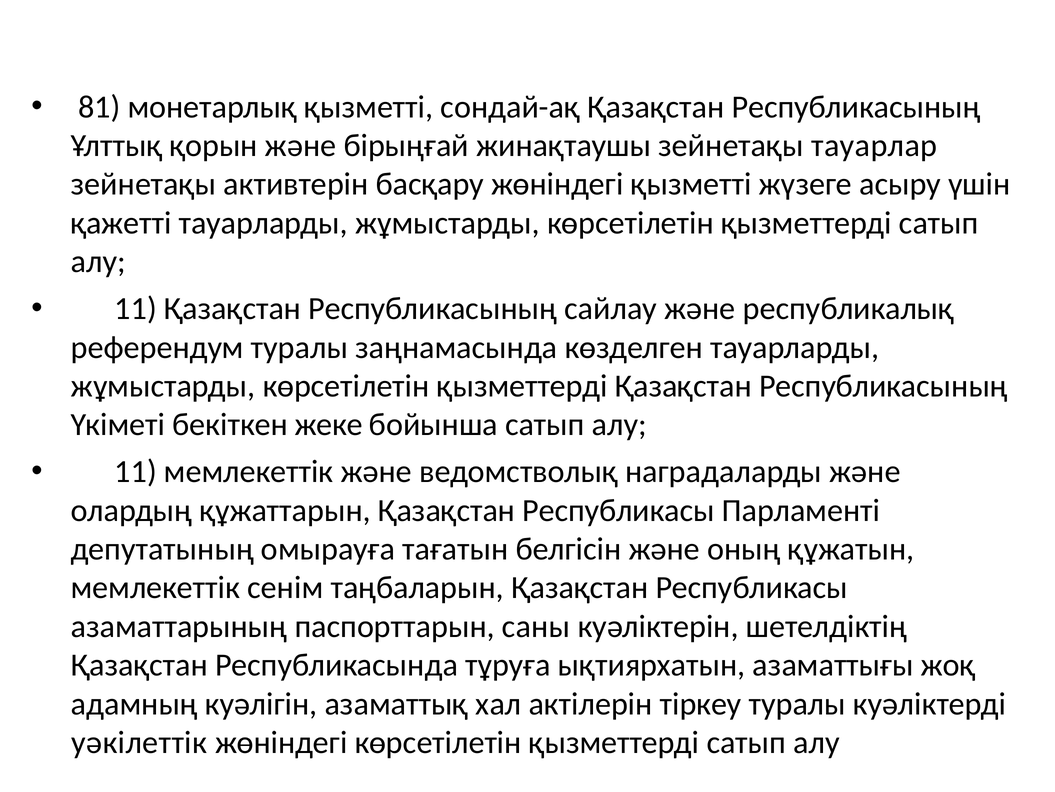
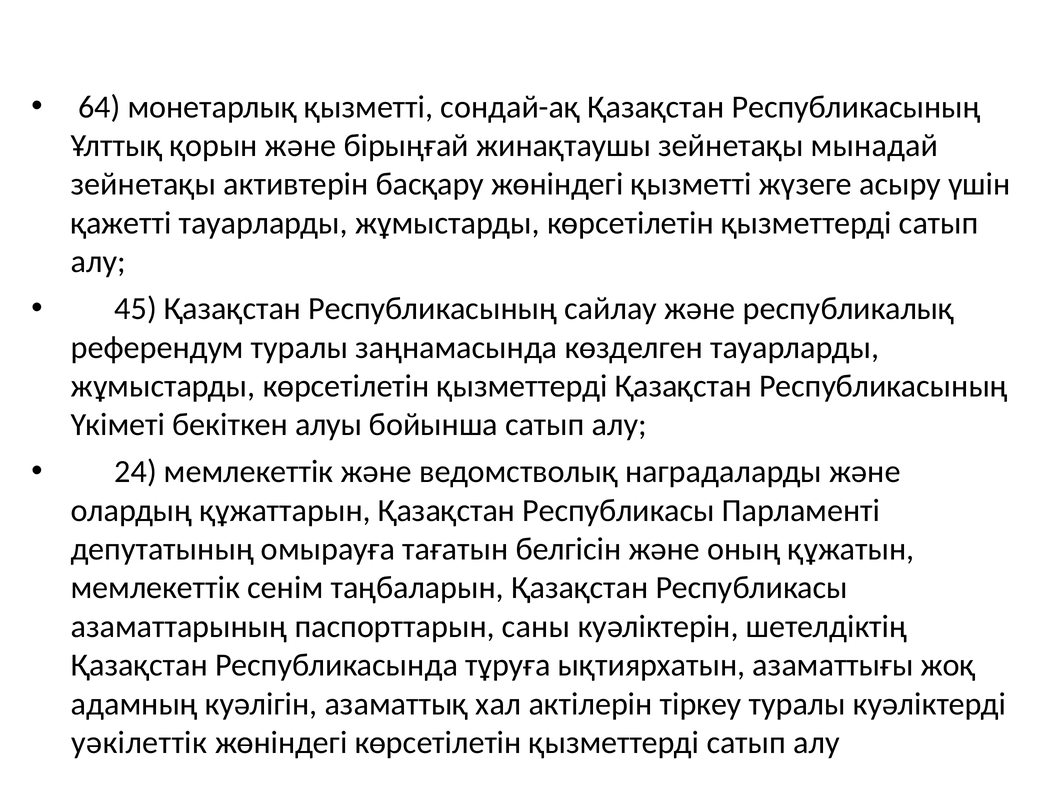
81: 81 -> 64
тауарлар: тауарлар -> мынадай
11 at (136, 308): 11 -> 45
жеке: жеке -> алуы
11 at (136, 471): 11 -> 24
